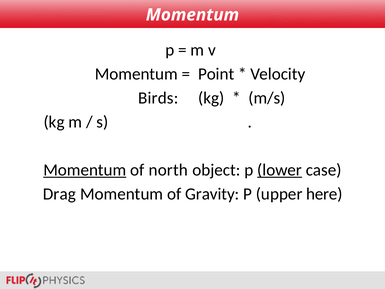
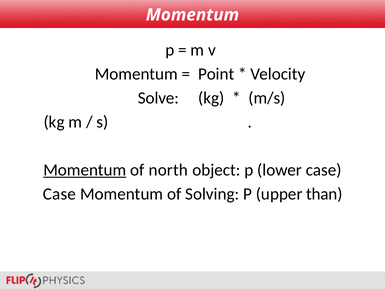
Birds: Birds -> Solve
lower underline: present -> none
Drag at (59, 194): Drag -> Case
Gravity: Gravity -> Solving
here: here -> than
